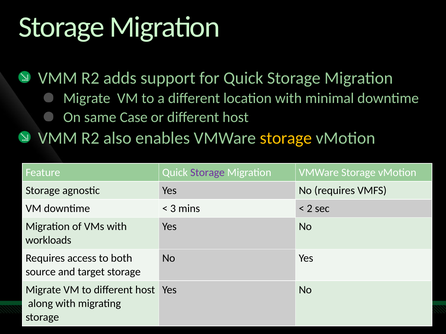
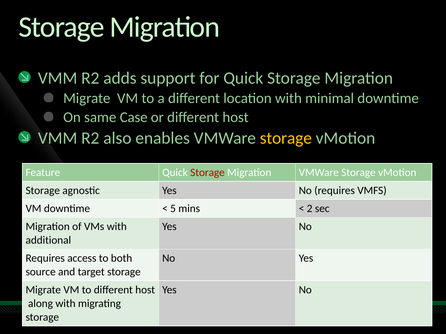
Storage at (207, 173) colour: purple -> red
3: 3 -> 5
workloads: workloads -> additional
